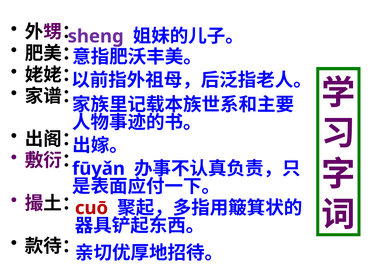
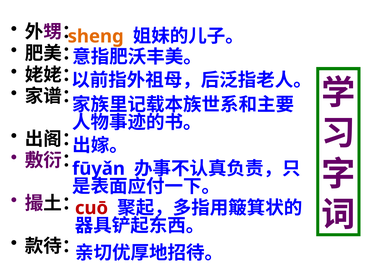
sheng colour: purple -> orange
